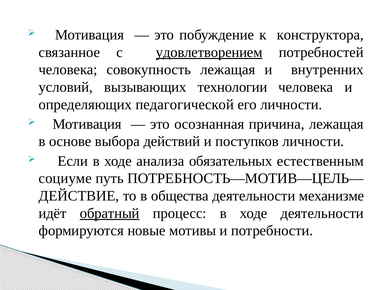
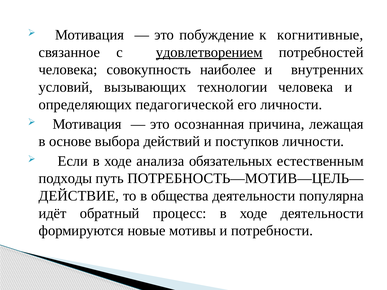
конструктора: конструктора -> когнитивные
совокупность лежащая: лежащая -> наиболее
социуме: социуме -> подходы
механизме: механизме -> популярна
обратный underline: present -> none
